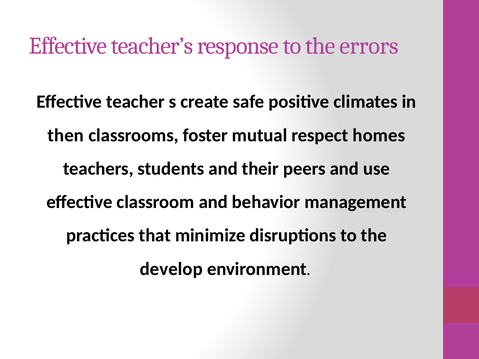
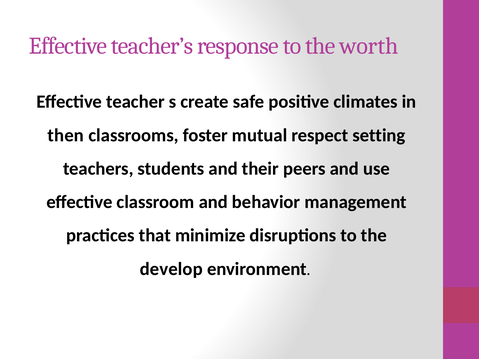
errors: errors -> worth
homes: homes -> setting
